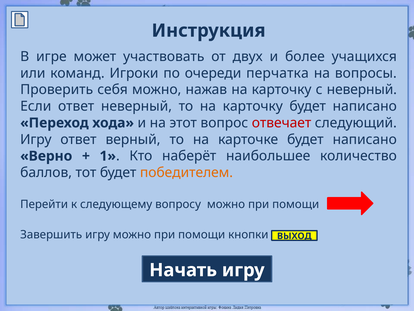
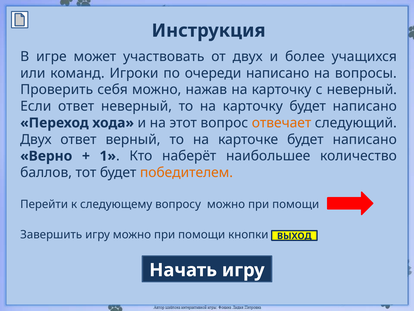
очереди перчатка: перчатка -> написано
отвечает colour: red -> orange
Игру at (36, 139): Игру -> Двух
